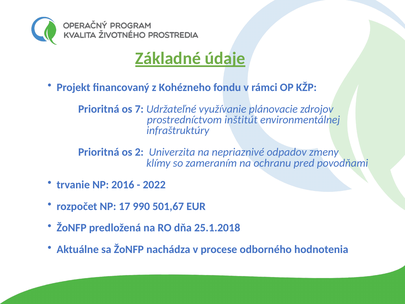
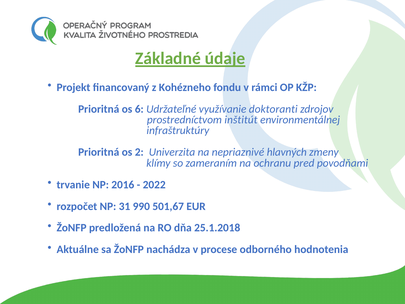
7: 7 -> 6
plánovacie: plánovacie -> doktoranti
odpadov: odpadov -> hlavných
17: 17 -> 31
